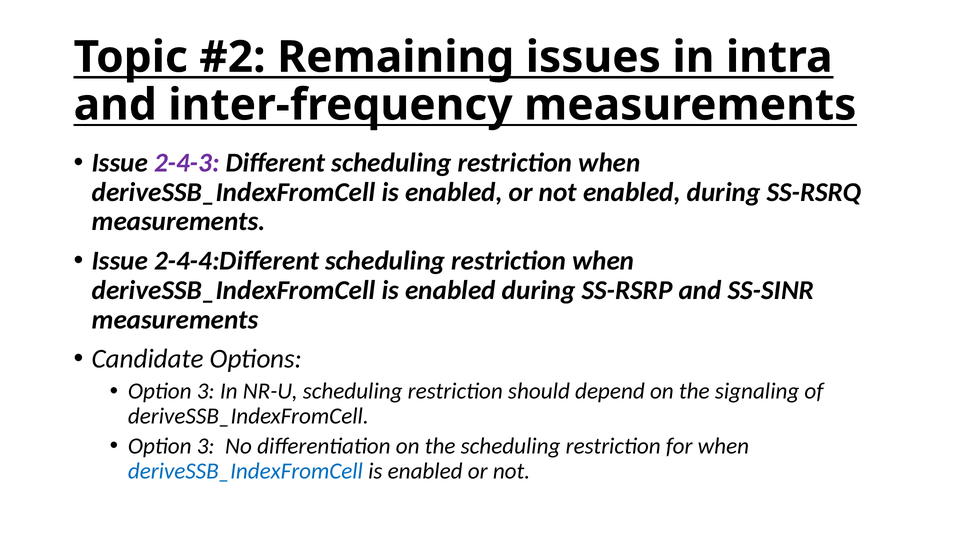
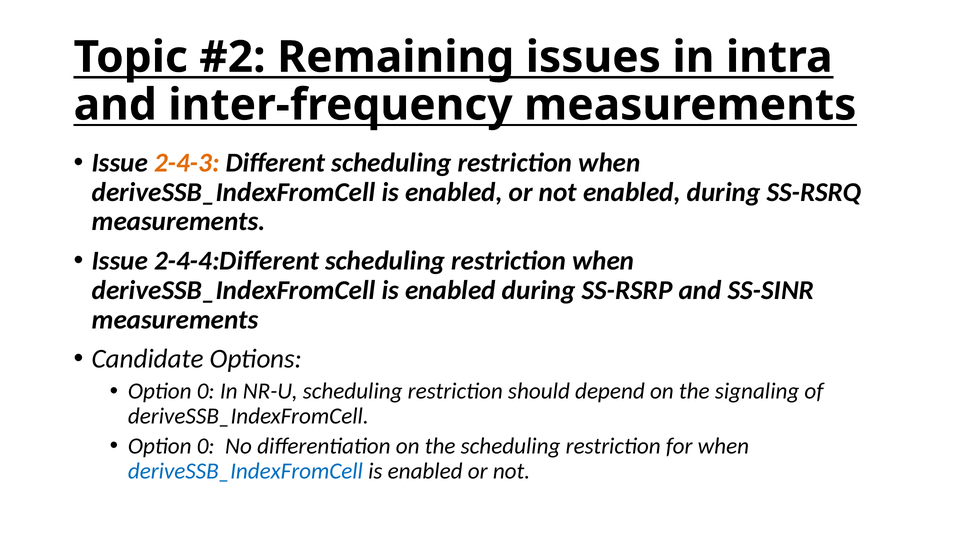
2-4-3 colour: purple -> orange
3 at (206, 391): 3 -> 0
3 at (206, 446): 3 -> 0
